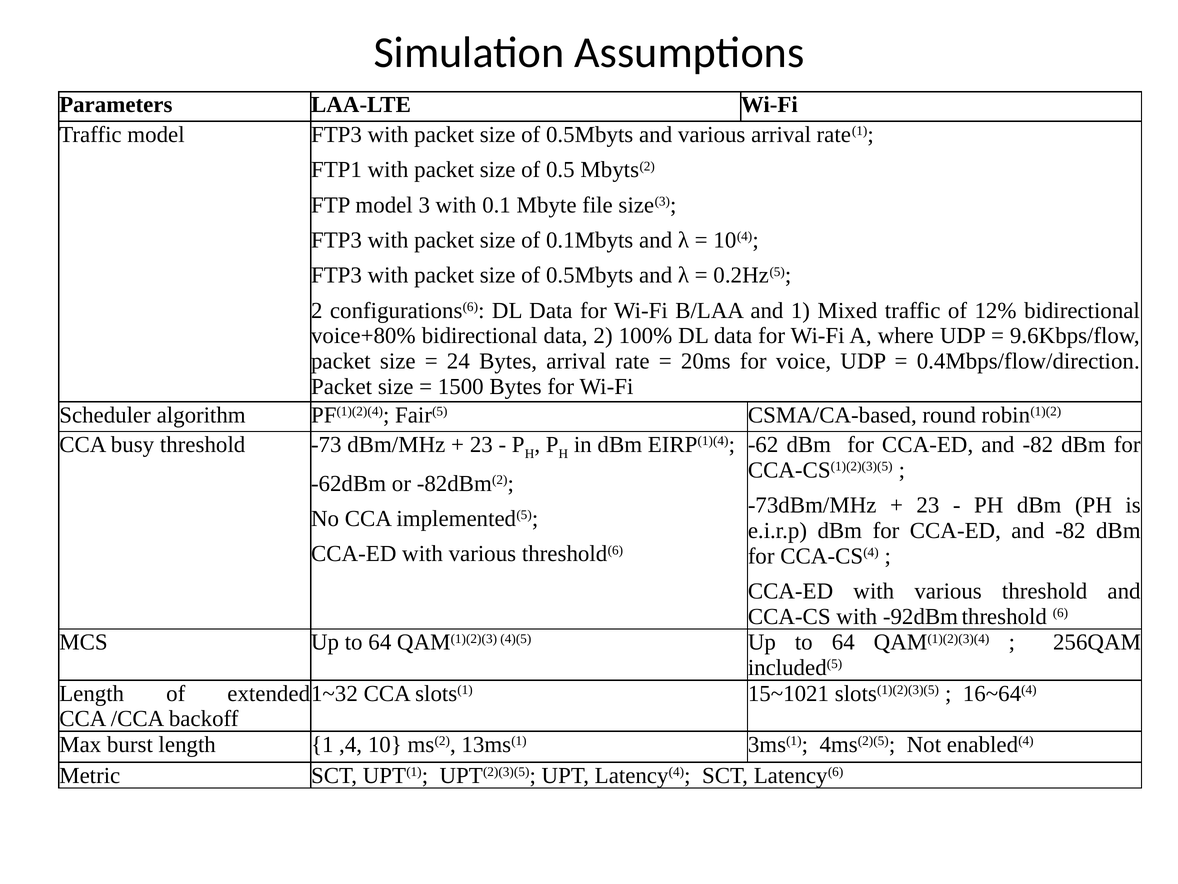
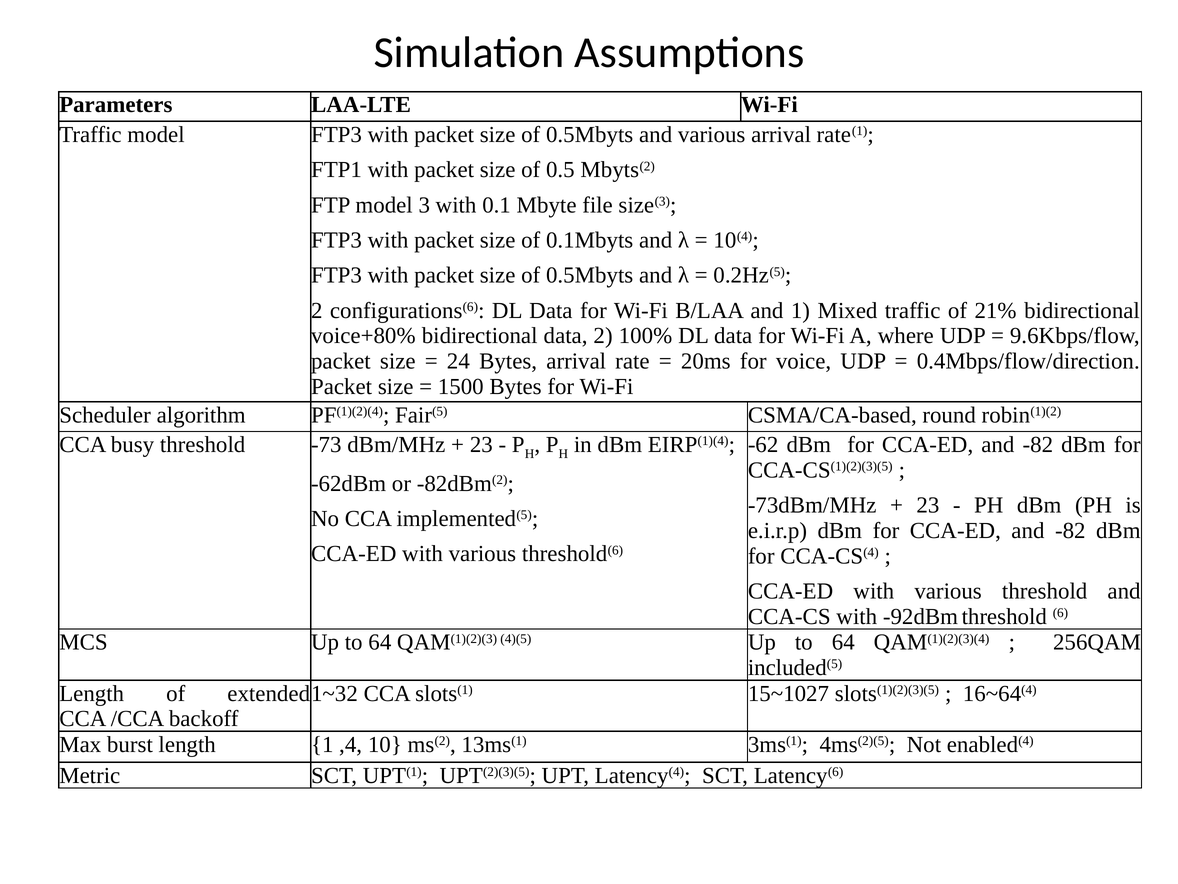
12%: 12% -> 21%
15~1021: 15~1021 -> 15~1027
